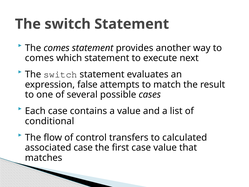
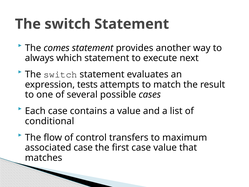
comes at (39, 58): comes -> always
false: false -> tests
calculated: calculated -> maximum
